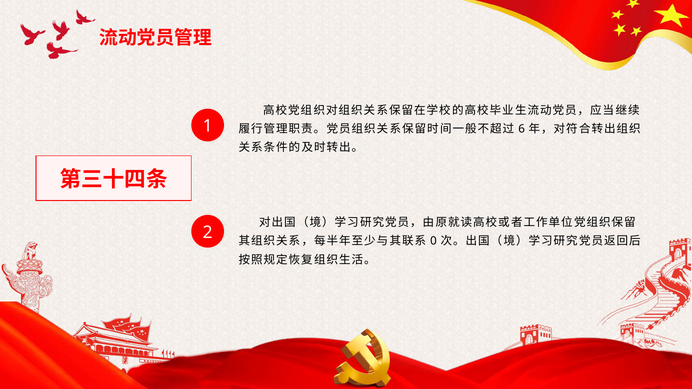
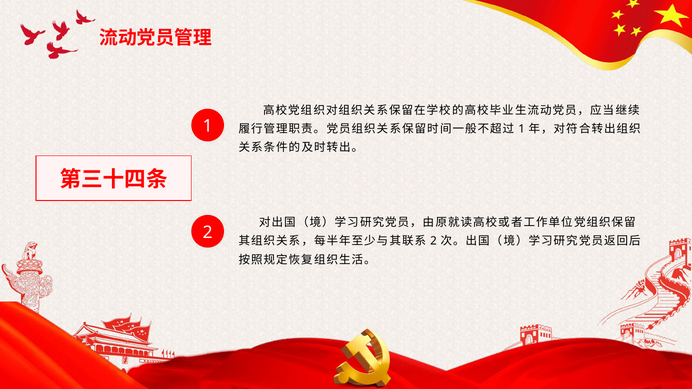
6 at (522, 129): 6 -> 1
0 at (433, 241): 0 -> 2
